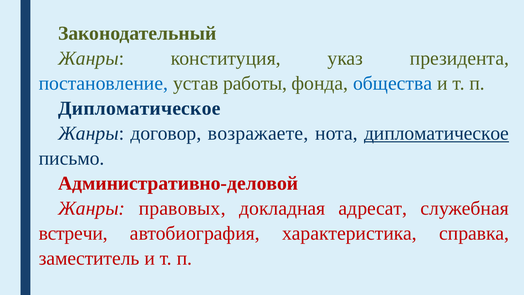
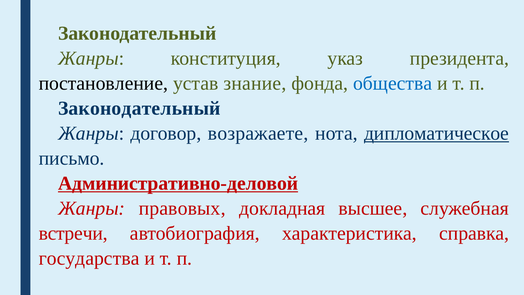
постановление colour: blue -> black
работы: работы -> знание
Дипломатическое at (139, 108): Дипломатическое -> Законодательный
Административно-деловой underline: none -> present
адресат: адресат -> высшее
заместитель: заместитель -> государства
